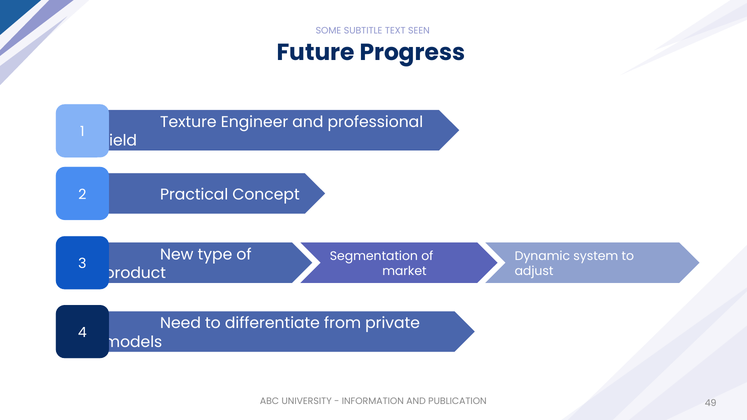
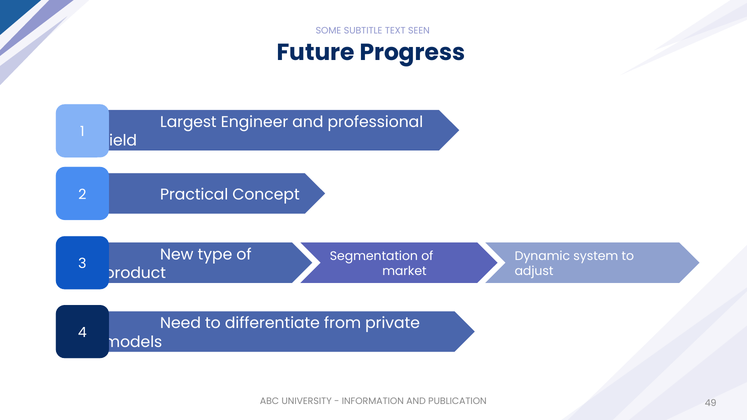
Texture: Texture -> Largest
